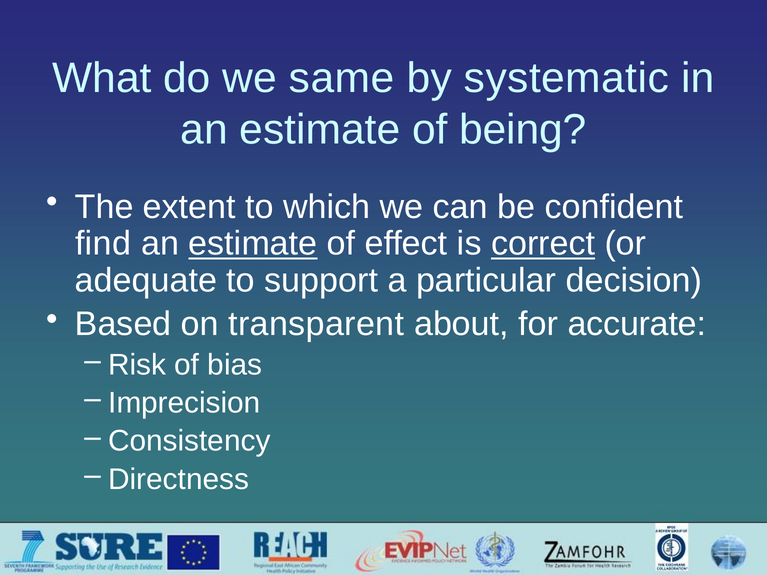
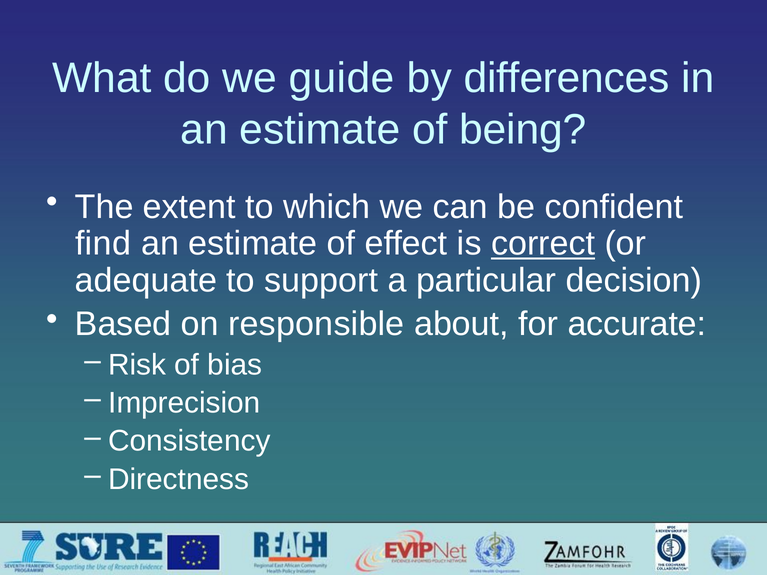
same: same -> guide
systematic: systematic -> differences
estimate at (253, 244) underline: present -> none
transparent: transparent -> responsible
